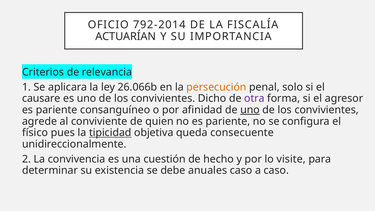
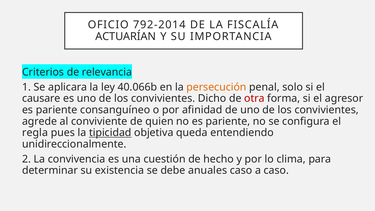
26.066b: 26.066b -> 40.066b
otra colour: purple -> red
uno at (250, 110) underline: present -> none
físico: físico -> regla
consecuente: consecuente -> entendiendo
visite: visite -> clima
